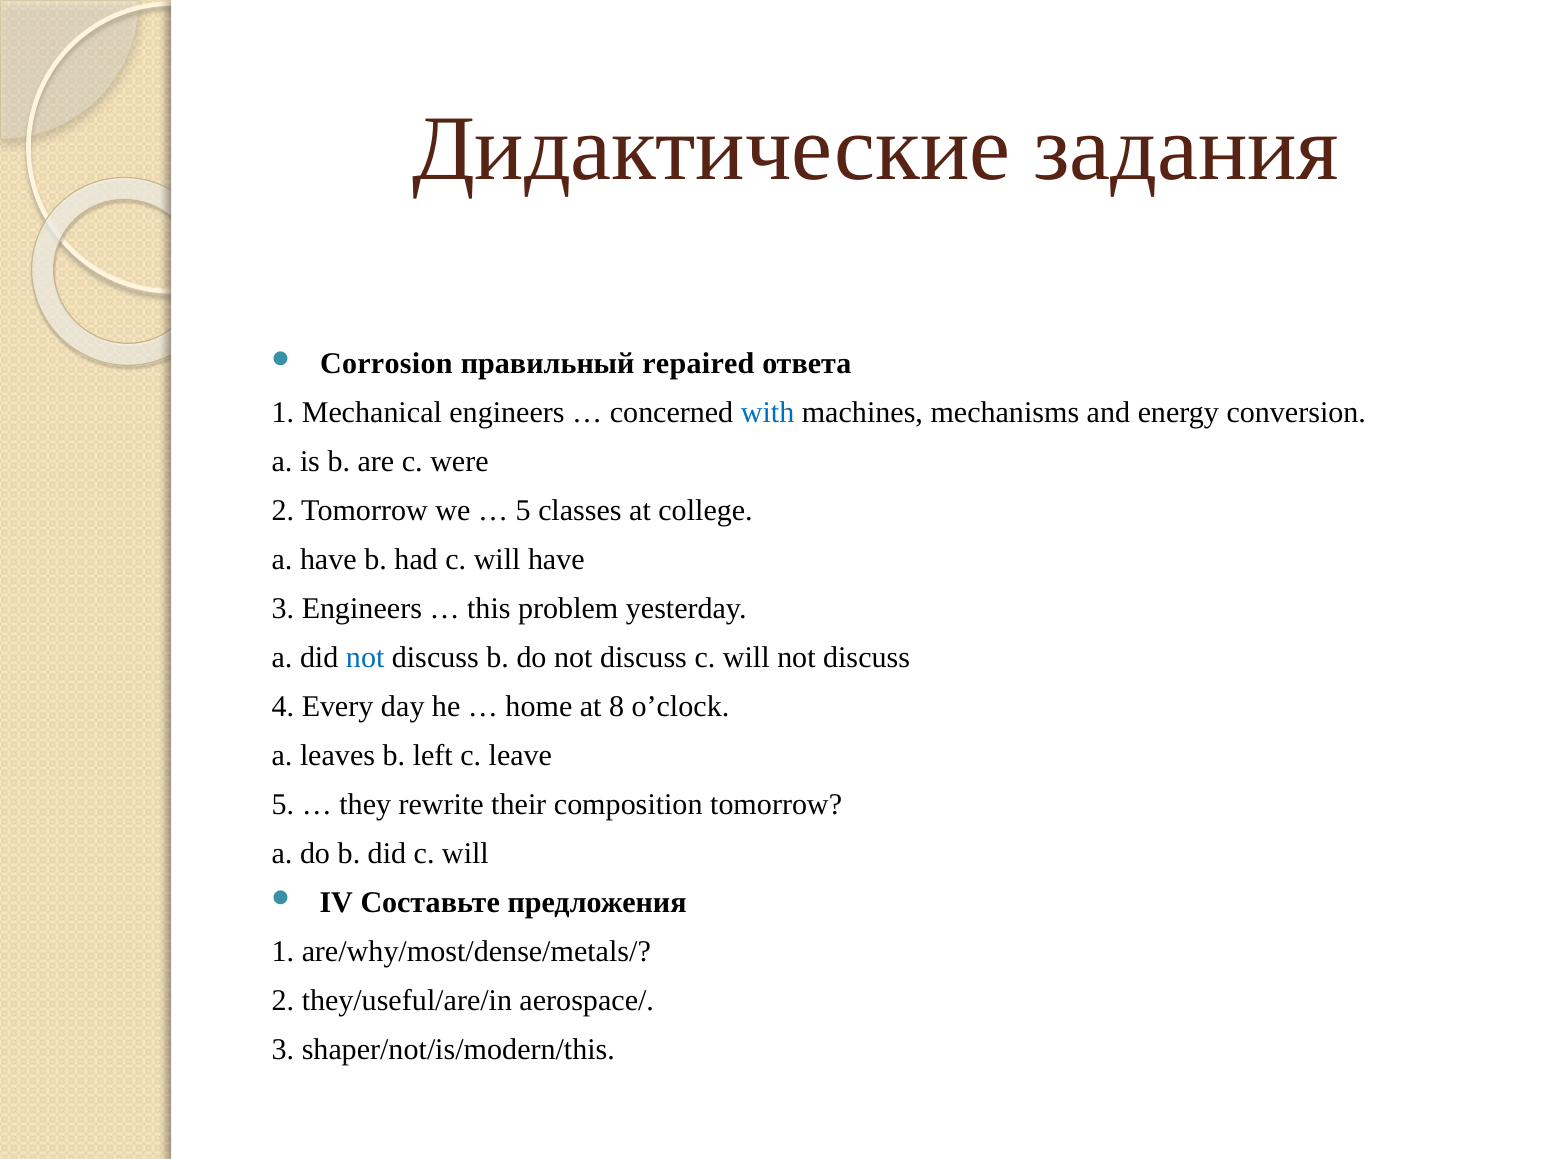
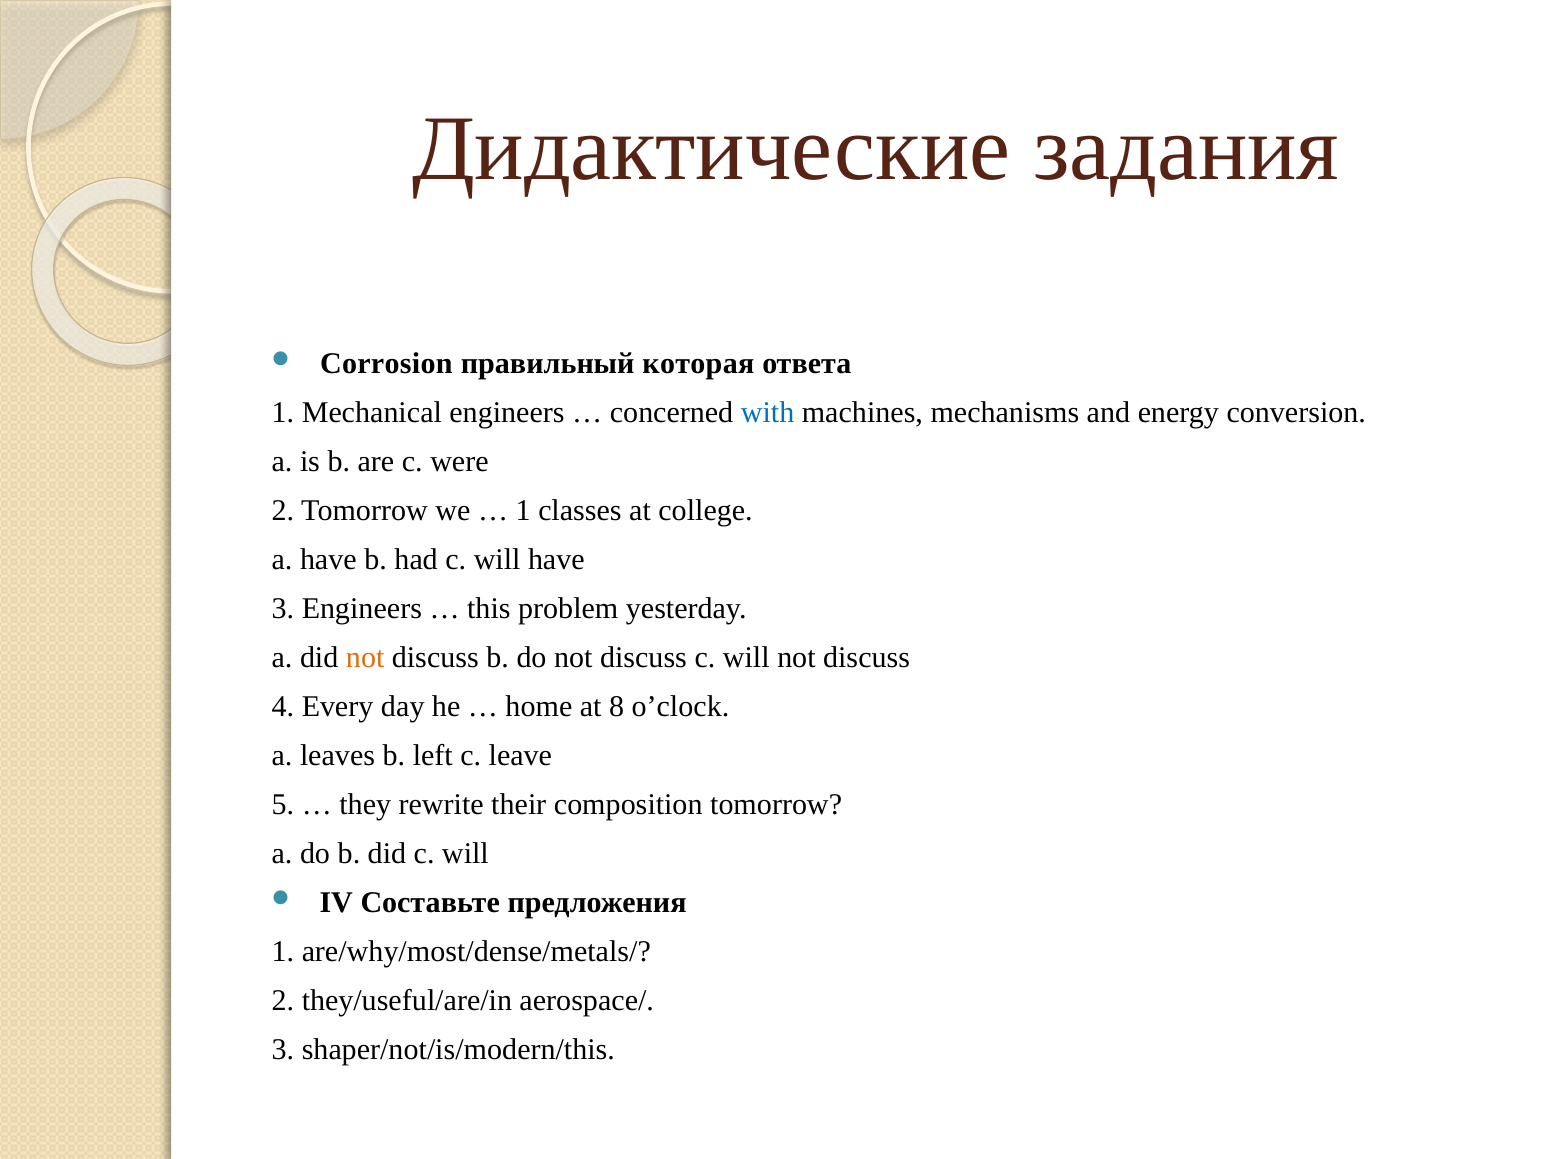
repaired: repaired -> которая
5 at (523, 511): 5 -> 1
not at (365, 658) colour: blue -> orange
